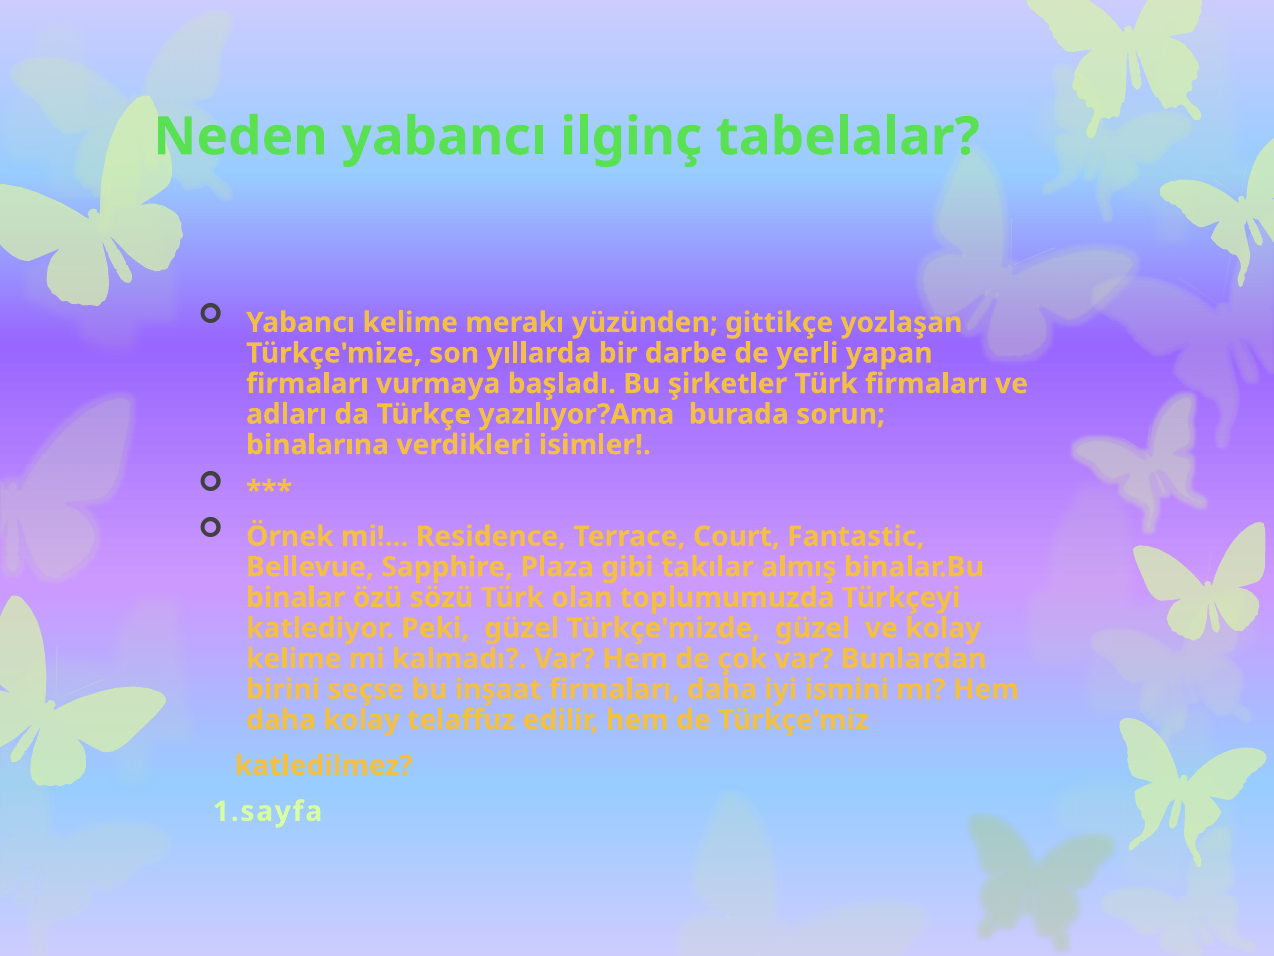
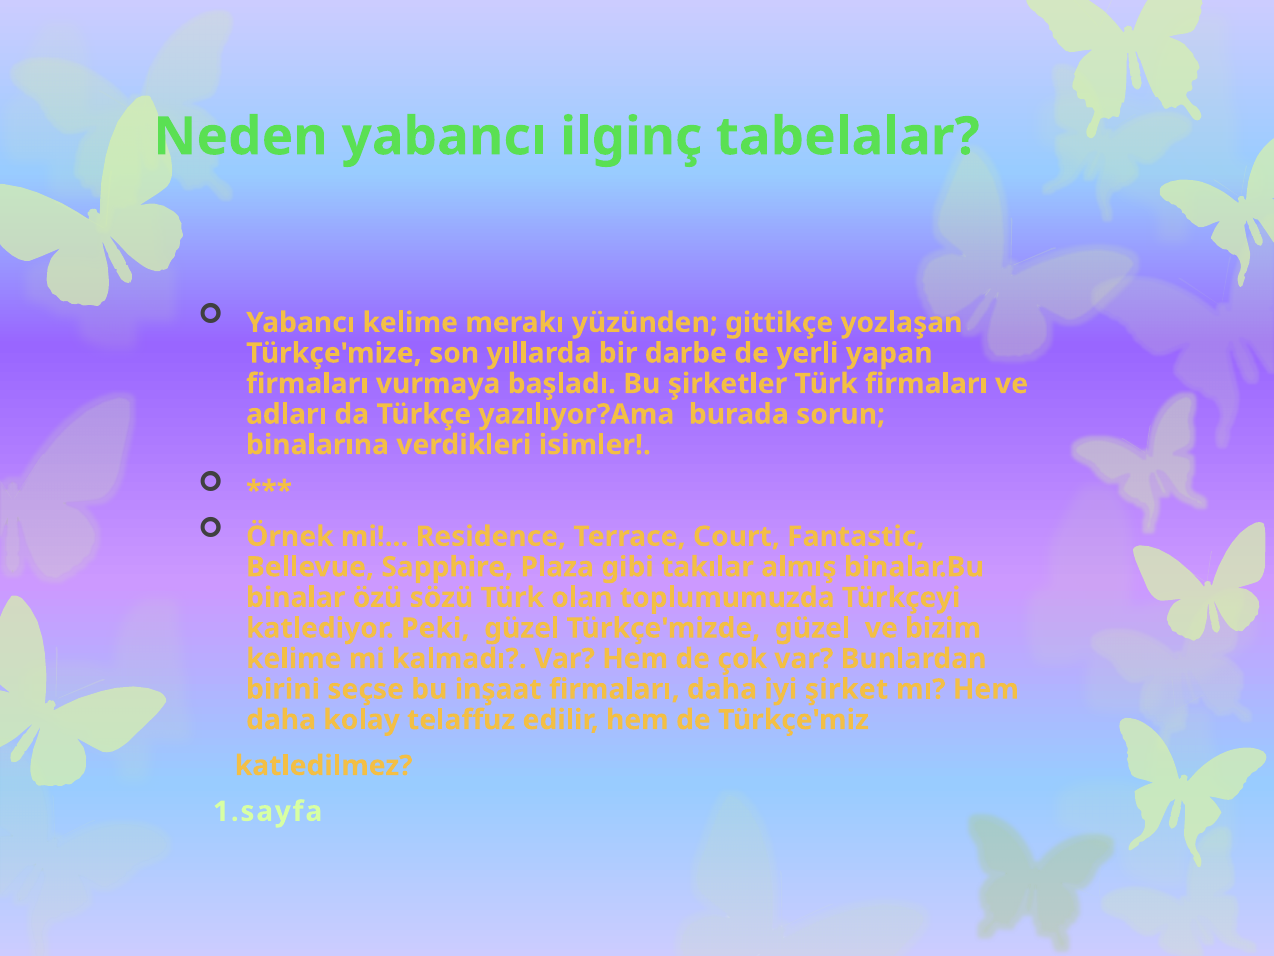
ve kolay: kolay -> bizim
ismini: ismini -> şirket
